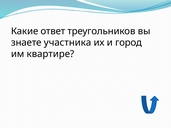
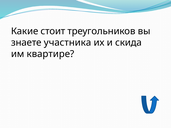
ответ: ответ -> стоит
город: город -> скида
